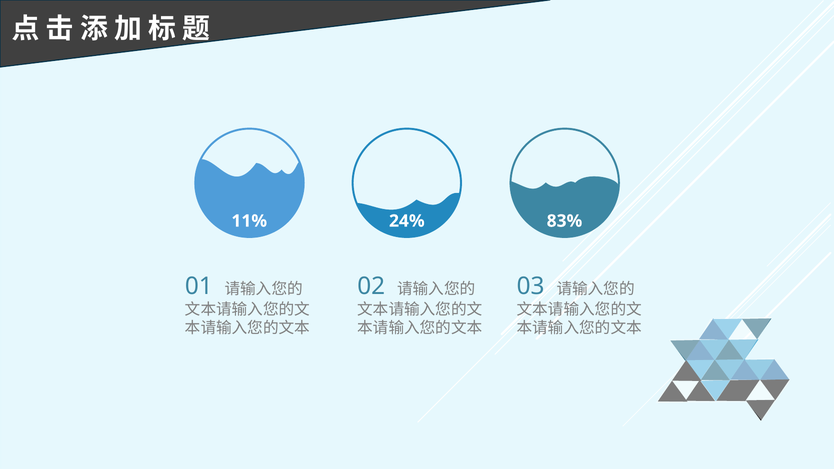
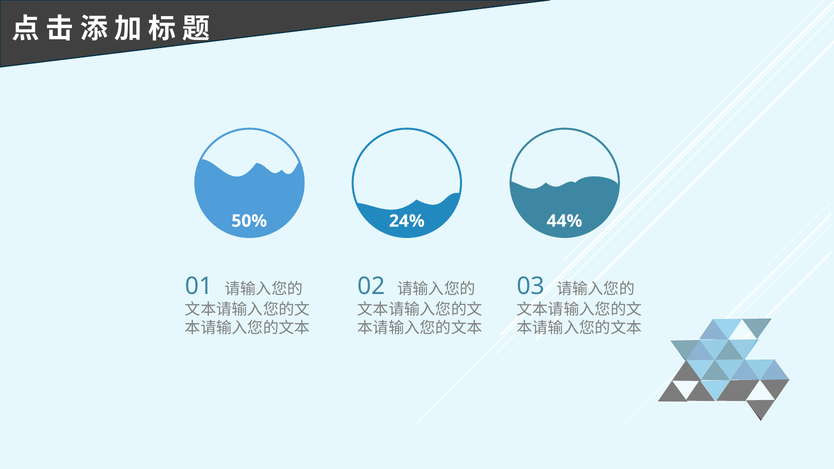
11%: 11% -> 50%
83%: 83% -> 44%
